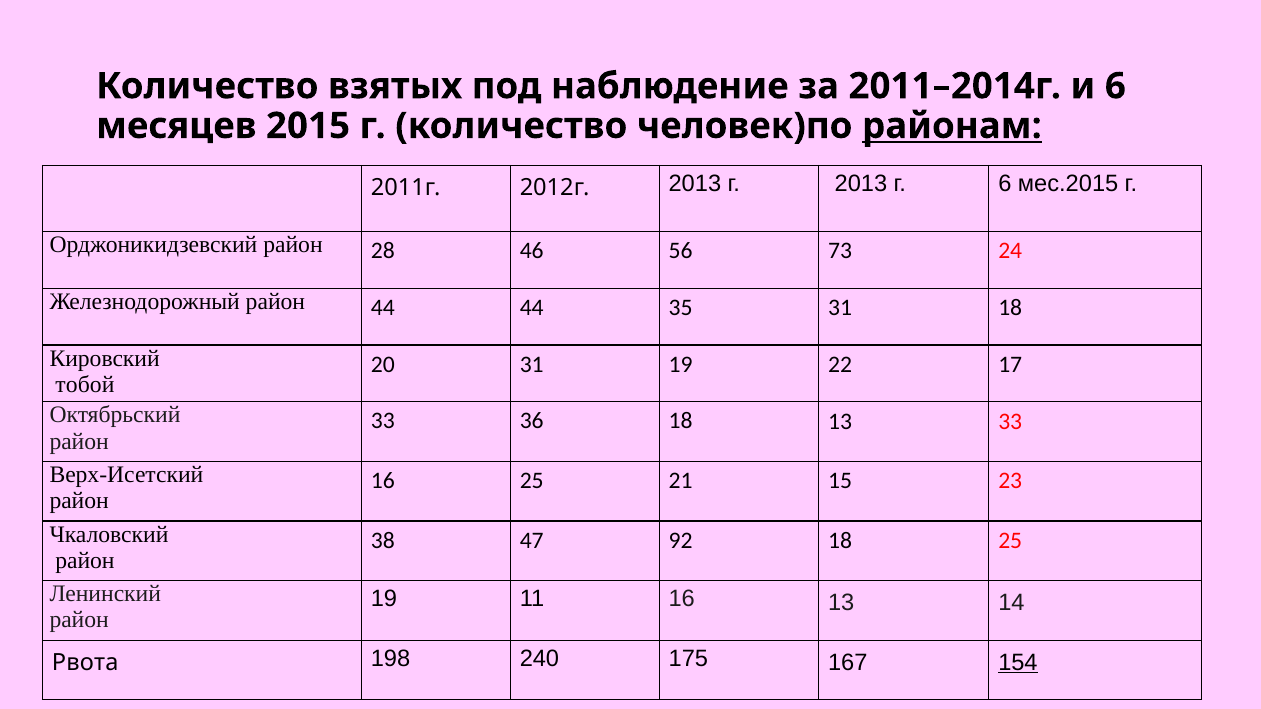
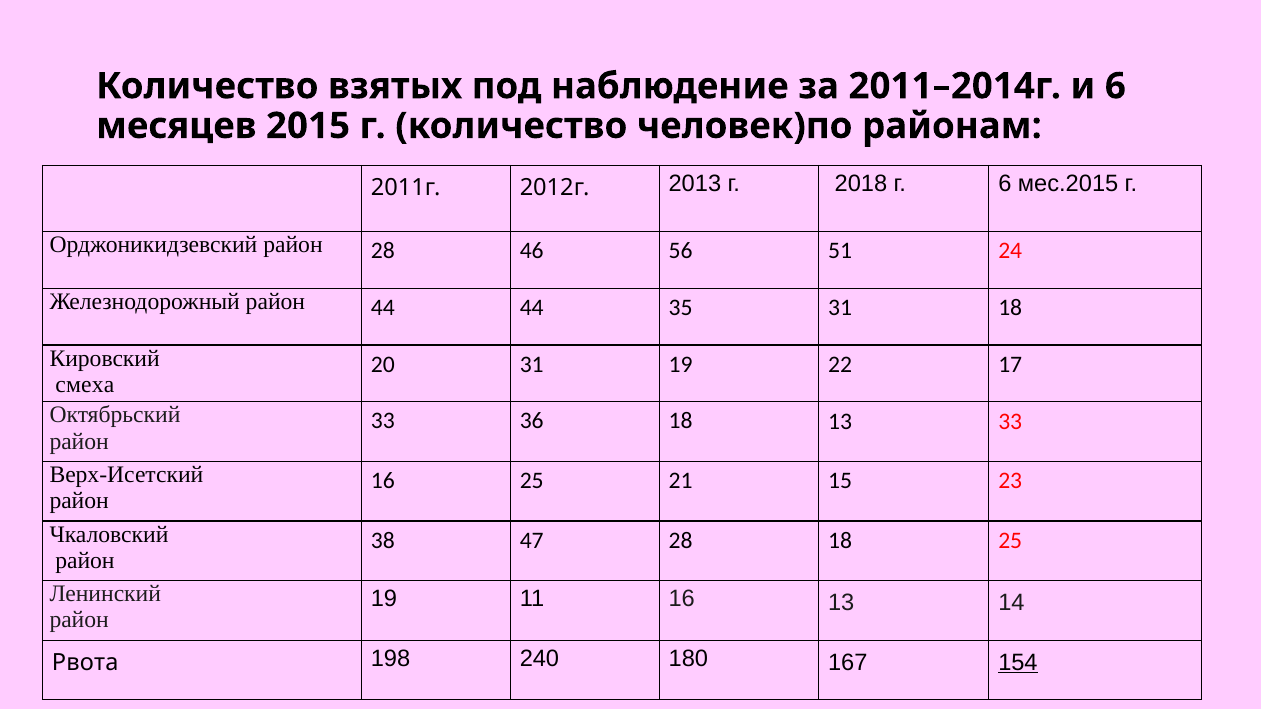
районам underline: present -> none
г 2013: 2013 -> 2018
73: 73 -> 51
тобой: тобой -> смеха
47 92: 92 -> 28
175: 175 -> 180
